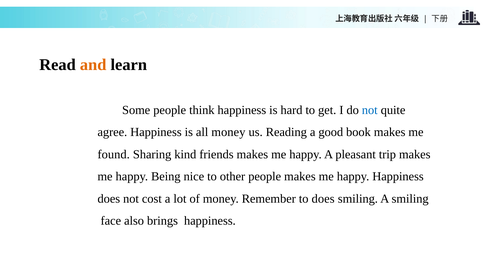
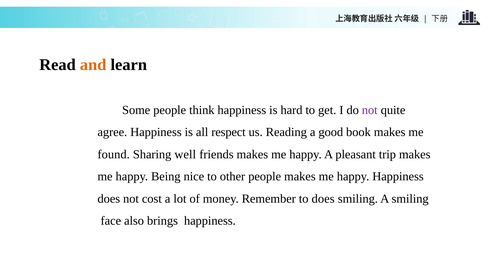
not at (370, 110) colour: blue -> purple
all money: money -> respect
kind: kind -> well
